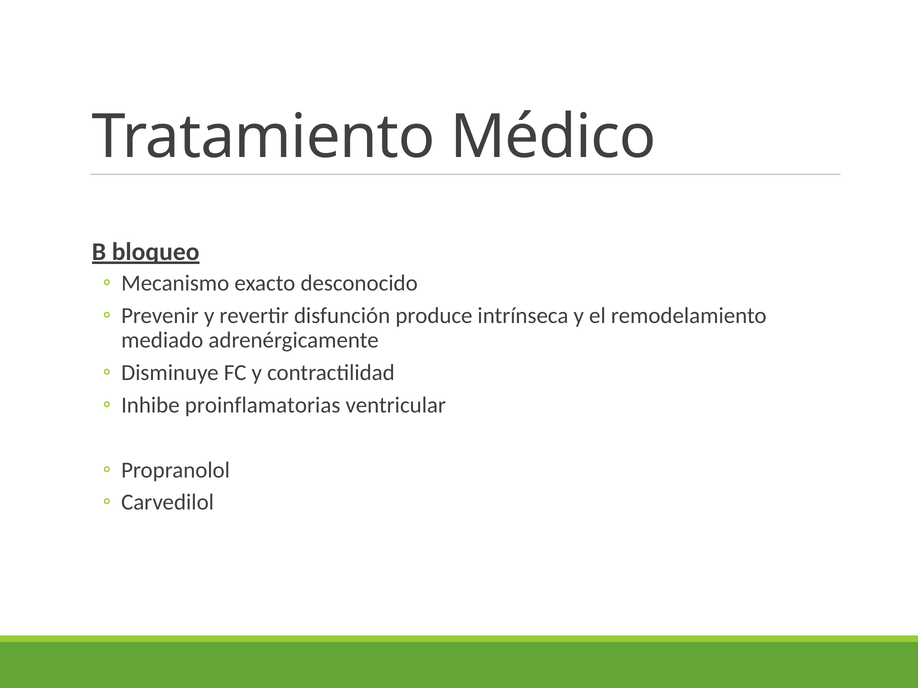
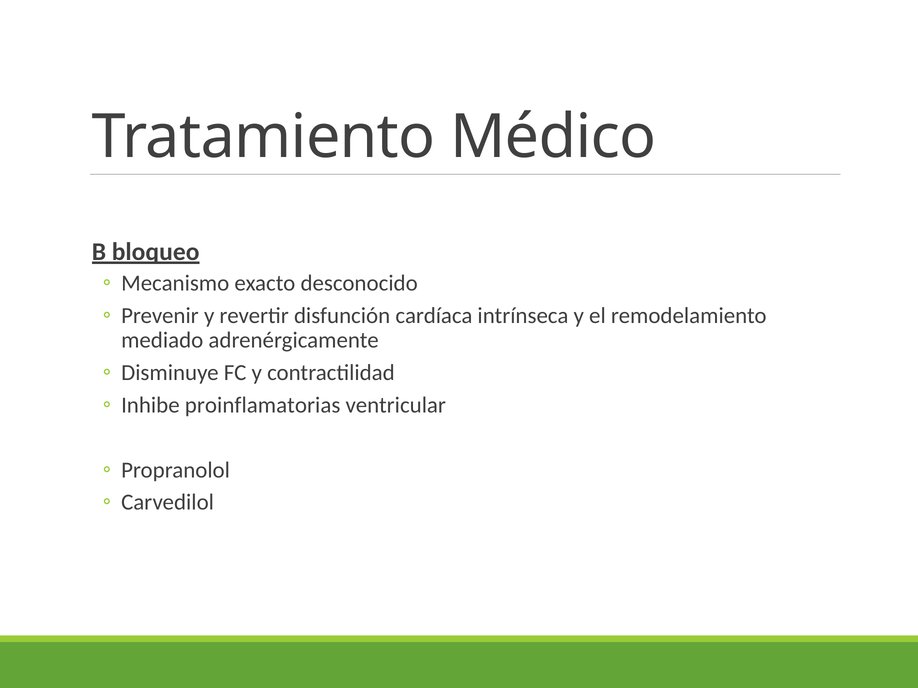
produce: produce -> cardíaca
